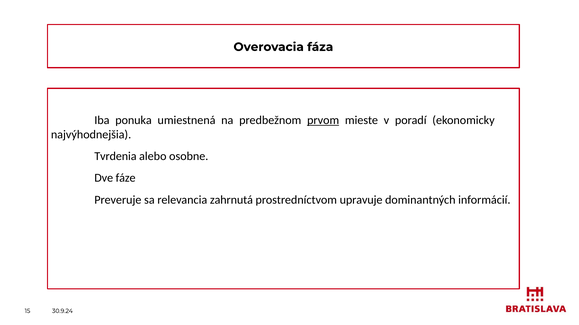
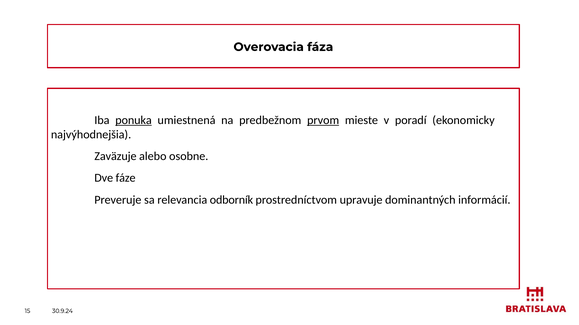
ponuka underline: none -> present
Tvrdenia: Tvrdenia -> Zaväzuje
zahrnutá: zahrnutá -> odborník
